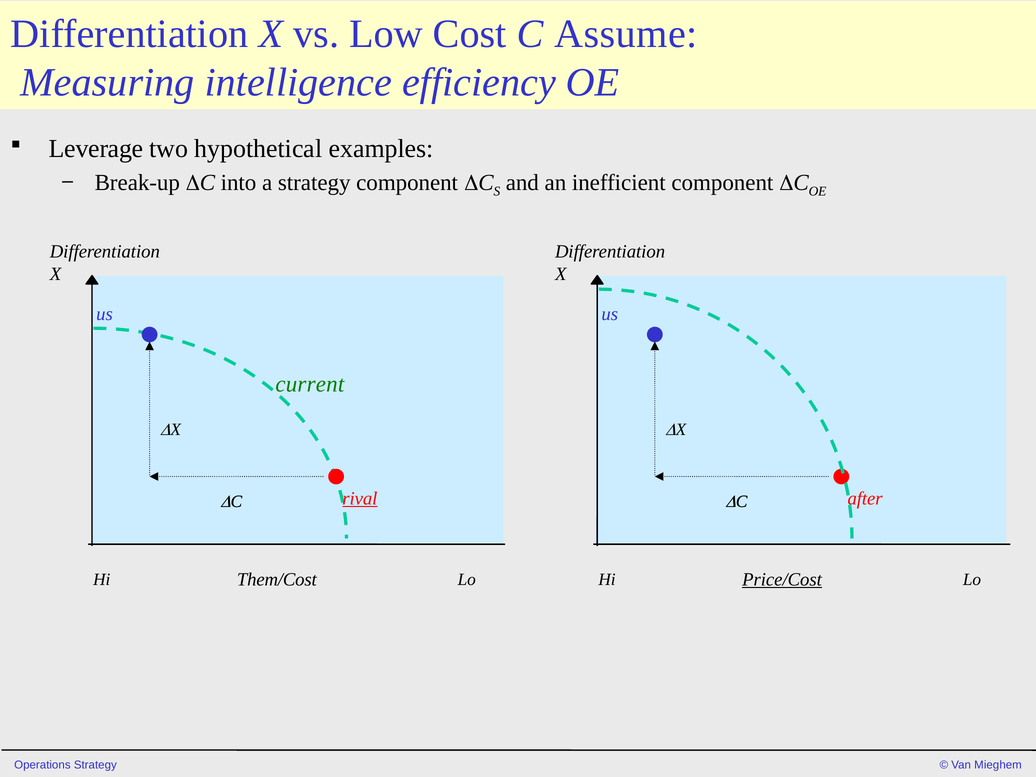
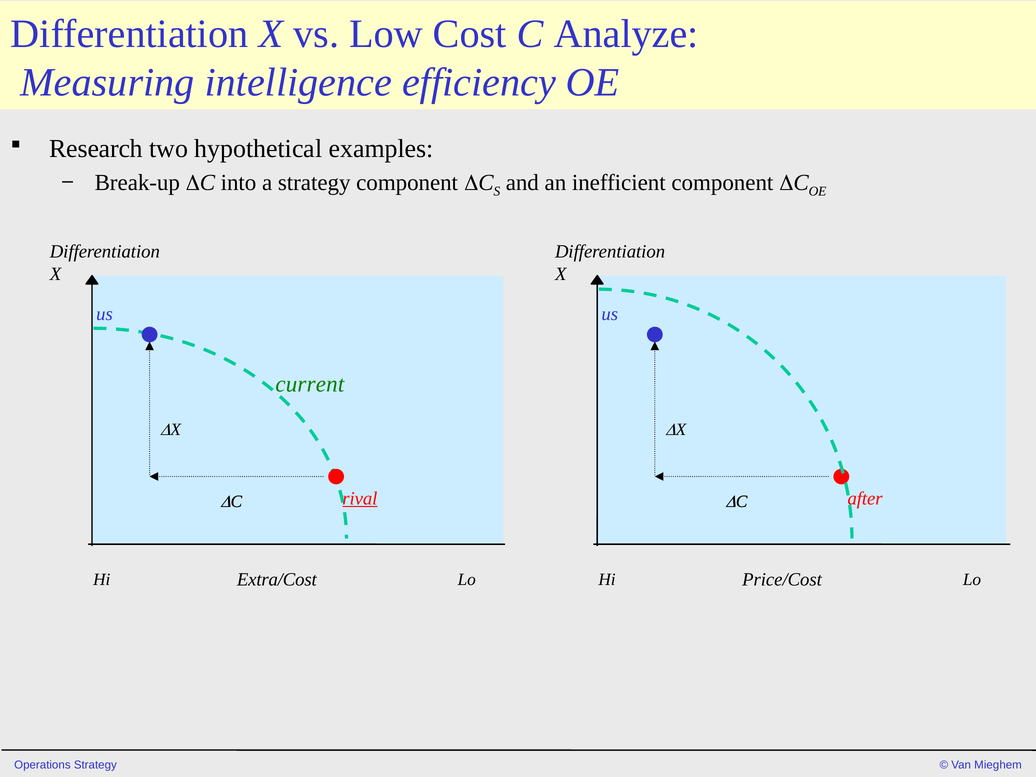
Assume: Assume -> Analyze
Leverage: Leverage -> Research
Them/Cost: Them/Cost -> Extra/Cost
Price/Cost underline: present -> none
